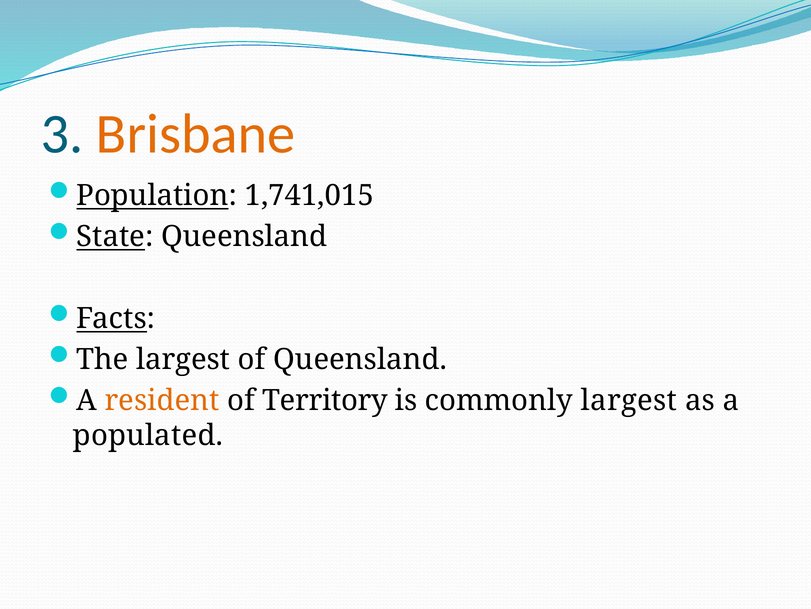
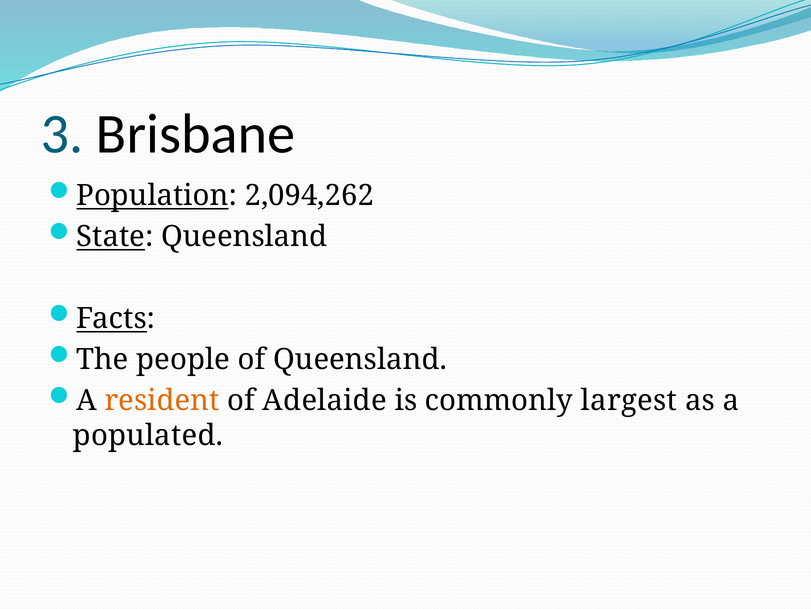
Brisbane colour: orange -> black
1,741,015: 1,741,015 -> 2,094,262
The largest: largest -> people
Territory: Territory -> Adelaide
